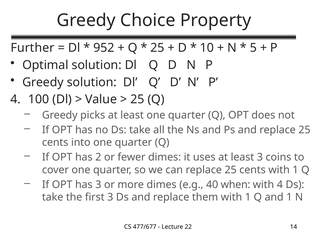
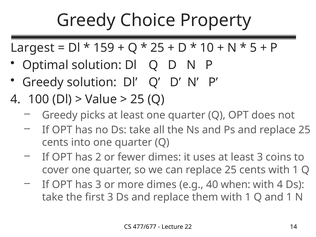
Further: Further -> Largest
952: 952 -> 159
